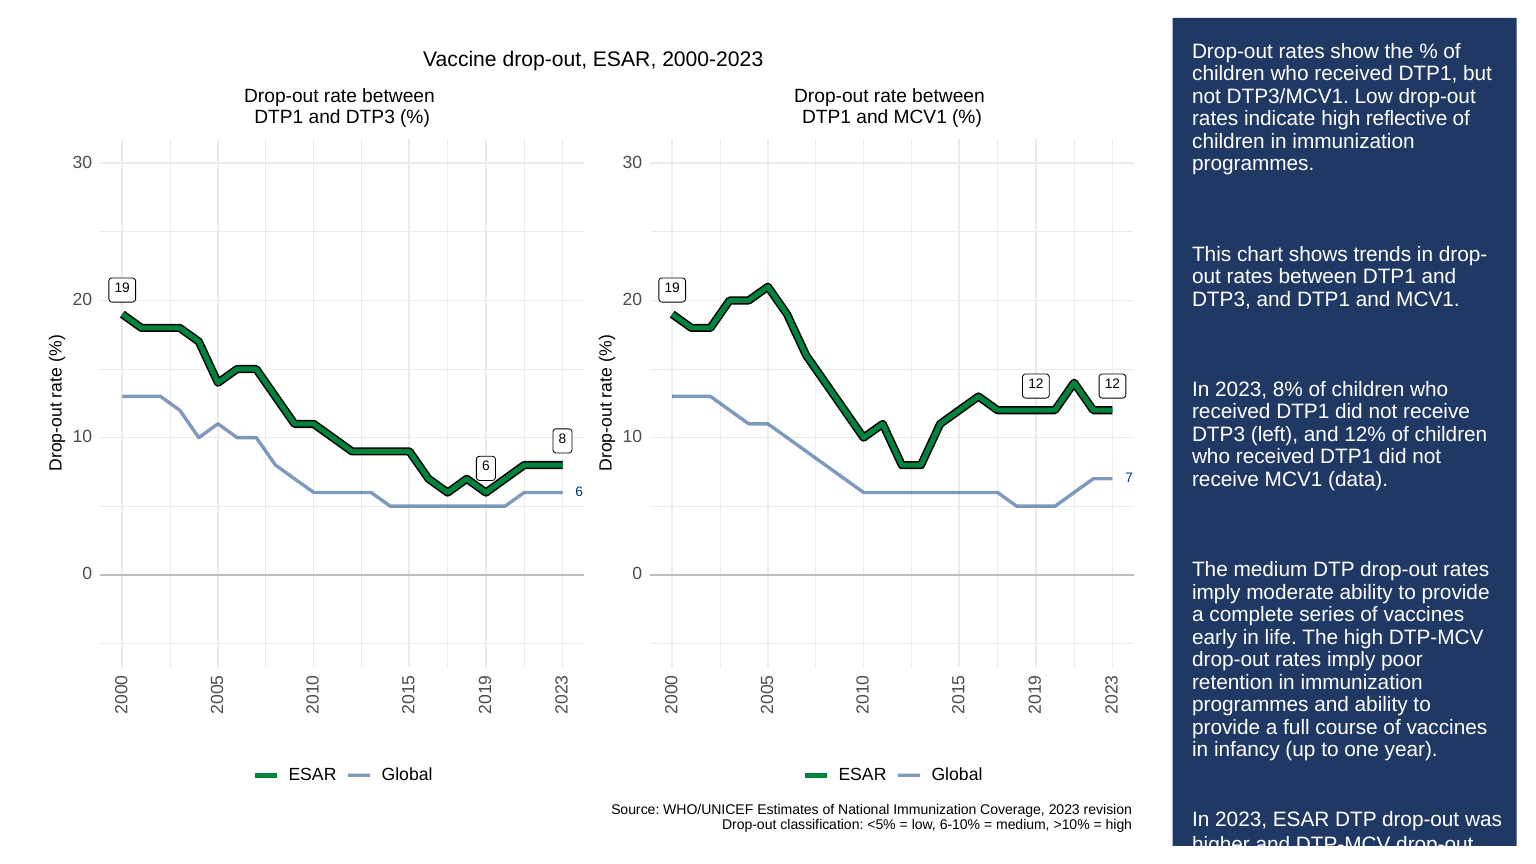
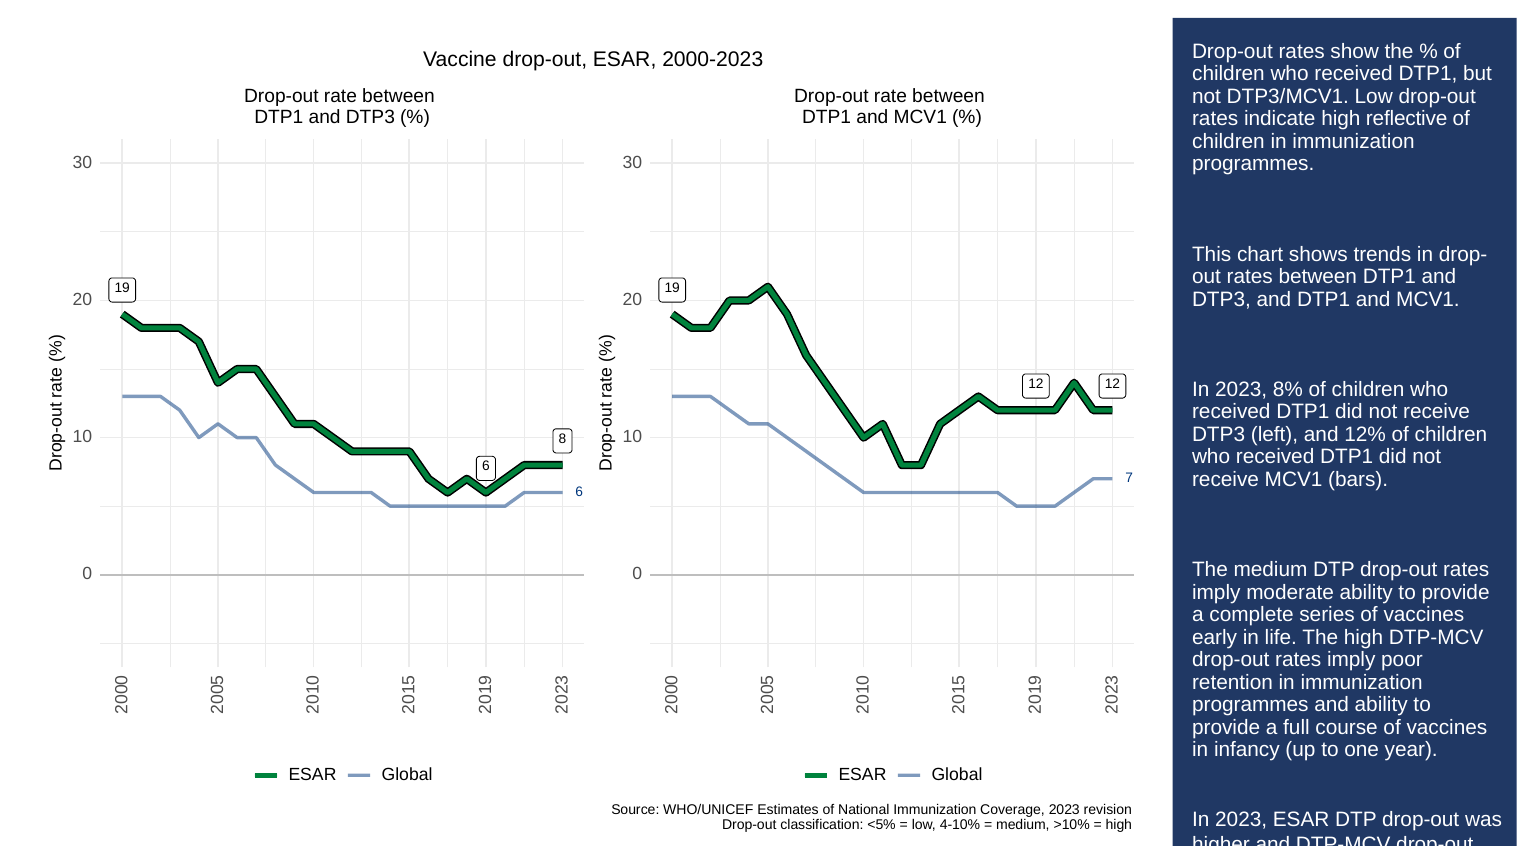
data: data -> bars
6-10%: 6-10% -> 4-10%
